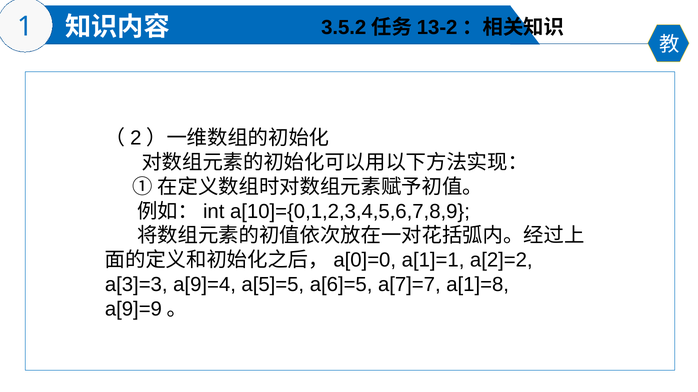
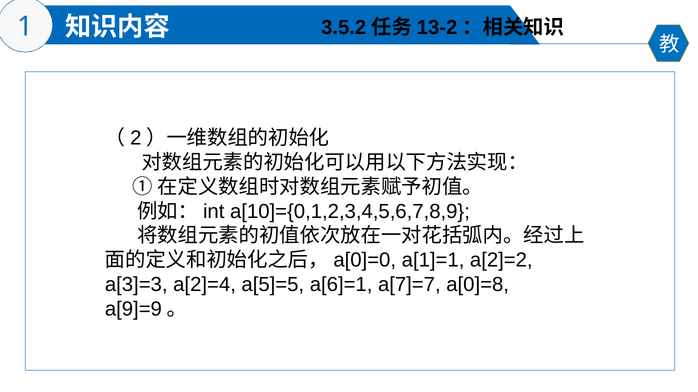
a[9]=4: a[9]=4 -> a[2]=4
a[6]=5: a[6]=5 -> a[6]=1
a[1]=8: a[1]=8 -> a[0]=8
